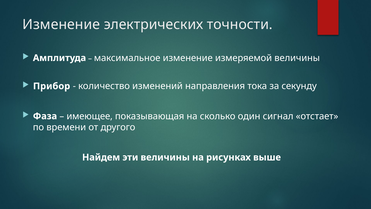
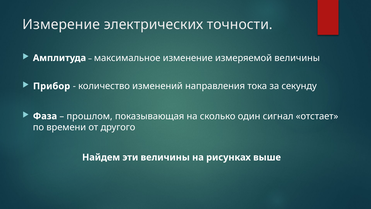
Изменение at (61, 24): Изменение -> Измерение
имеющее: имеющее -> прошлом
